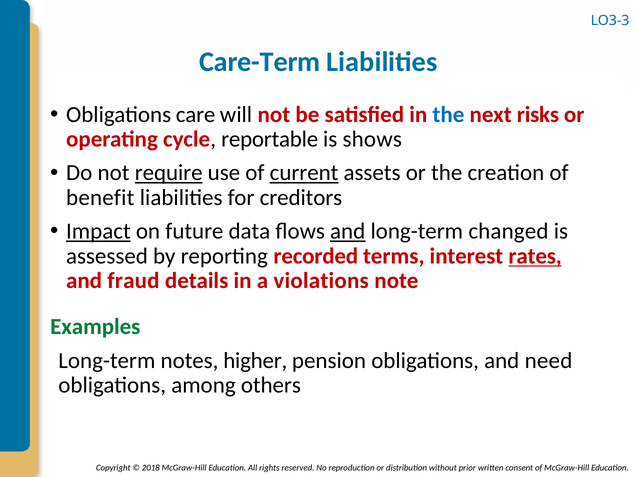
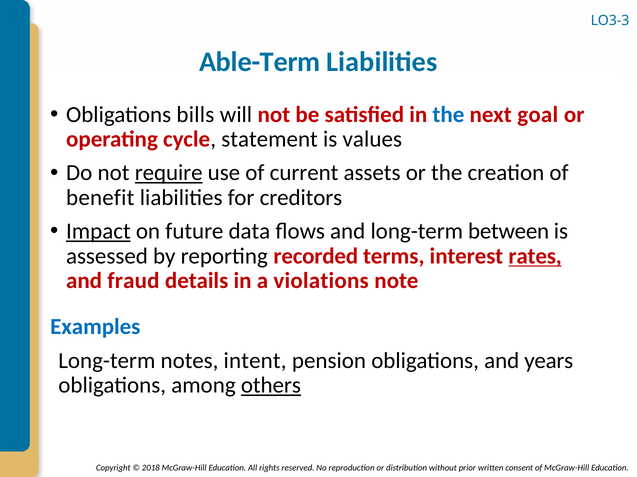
Care-Term: Care-Term -> Able-Term
care: care -> bills
risks: risks -> goal
reportable: reportable -> statement
shows: shows -> values
current underline: present -> none
and at (348, 232) underline: present -> none
changed: changed -> between
Examples colour: green -> blue
higher: higher -> intent
need: need -> years
others underline: none -> present
